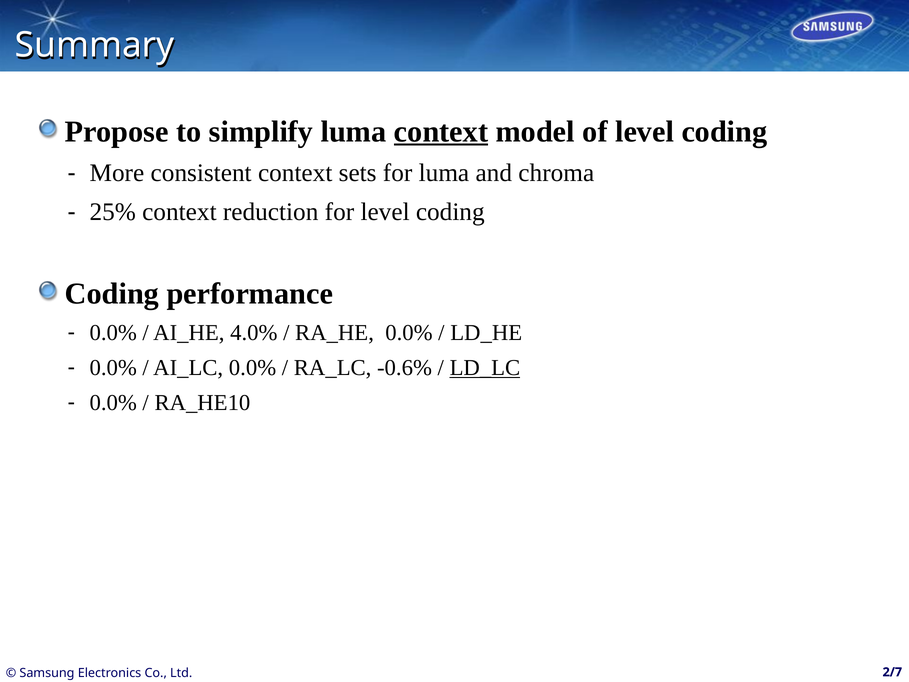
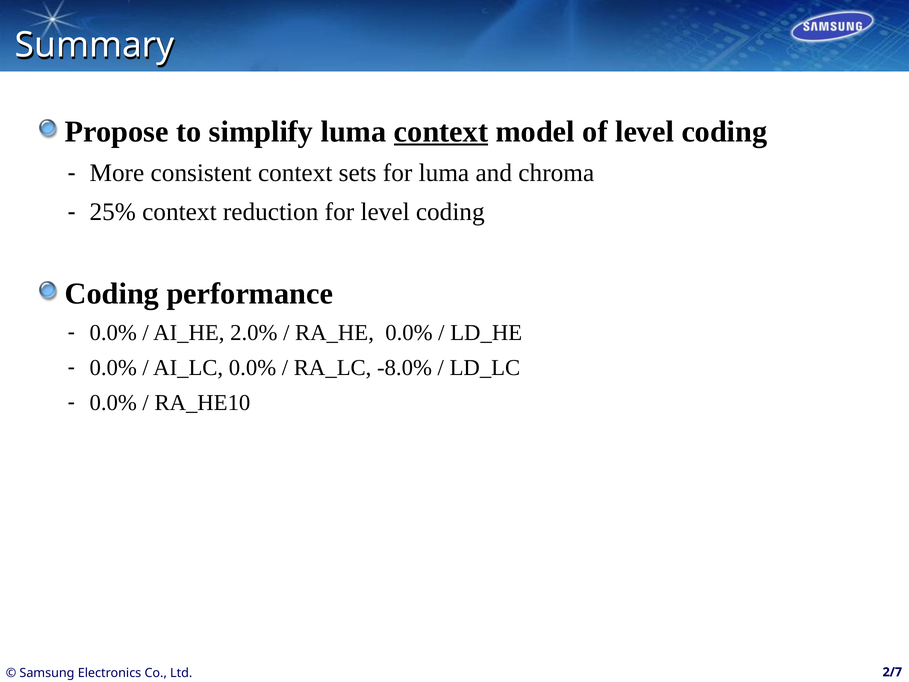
4.0%: 4.0% -> 2.0%
-0.6%: -0.6% -> -8.0%
LD_LC underline: present -> none
